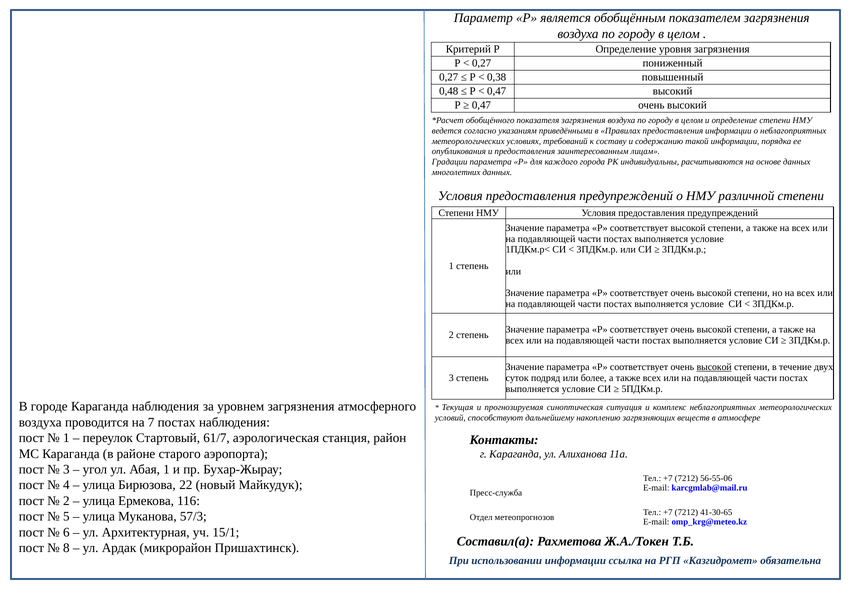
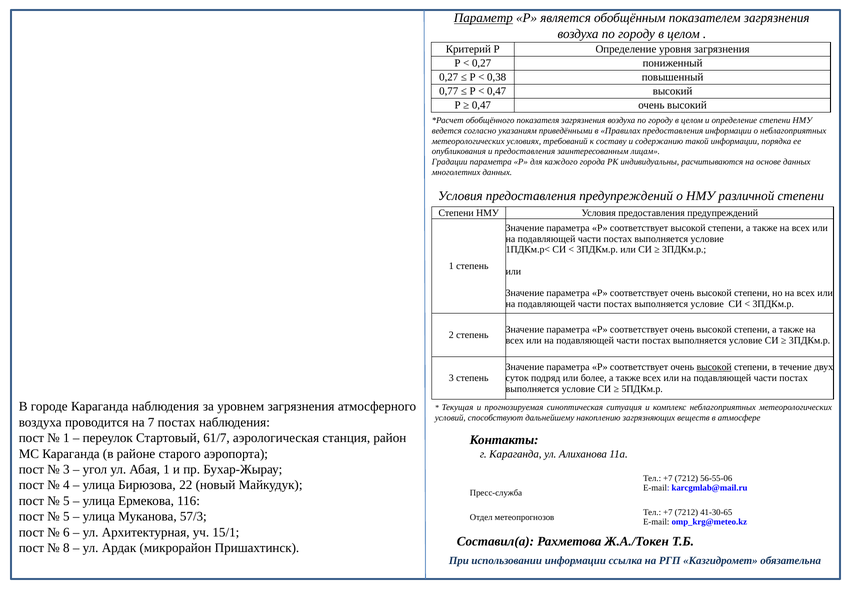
Параметр underline: none -> present
0,48: 0,48 -> 0,77
2 at (66, 501): 2 -> 5
